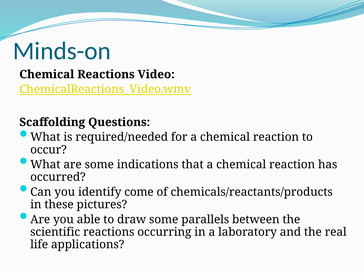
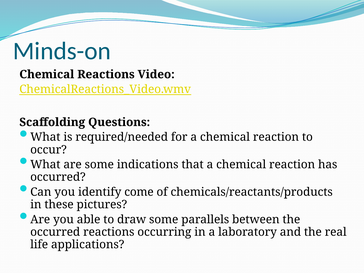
scientific at (55, 232): scientific -> occurred
